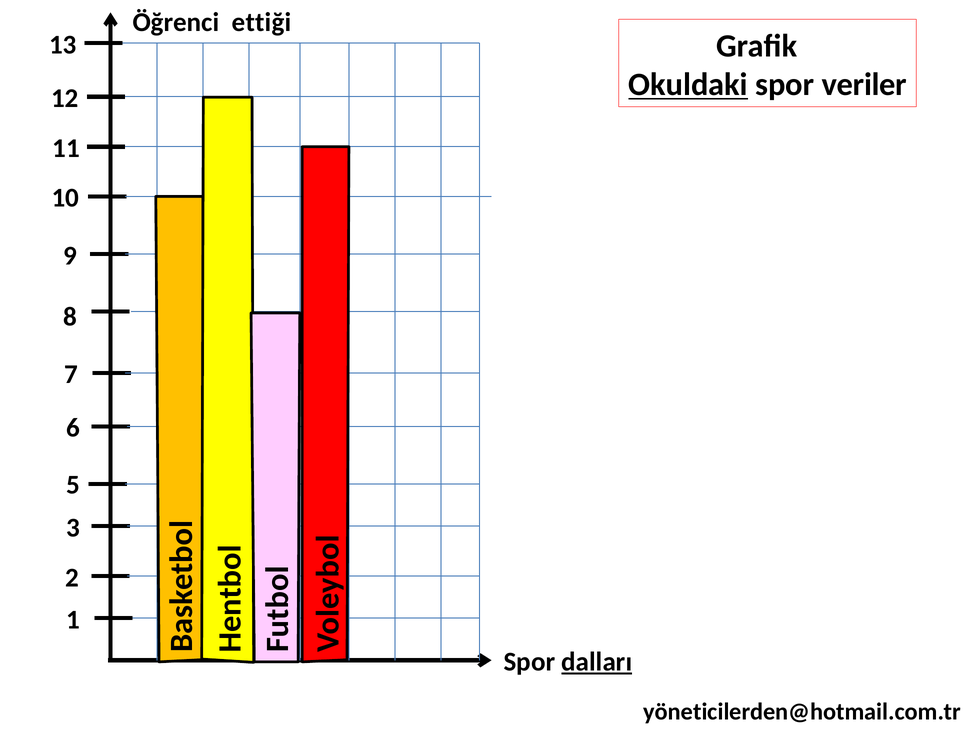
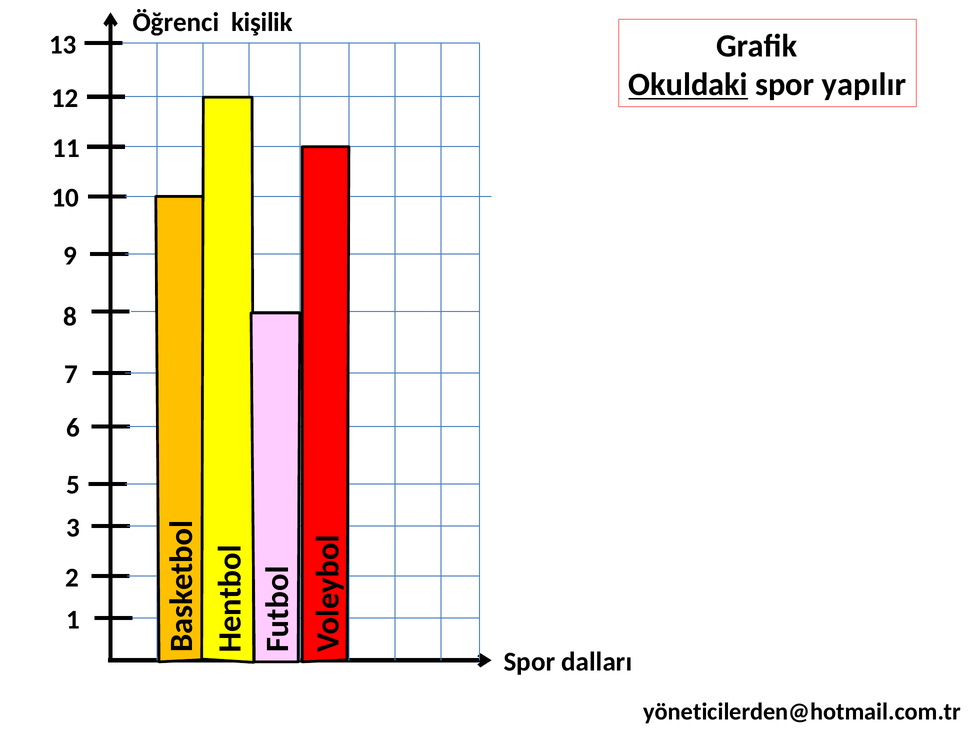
ettiği: ettiği -> kişilik
veriler: veriler -> yapılır
dalları underline: present -> none
